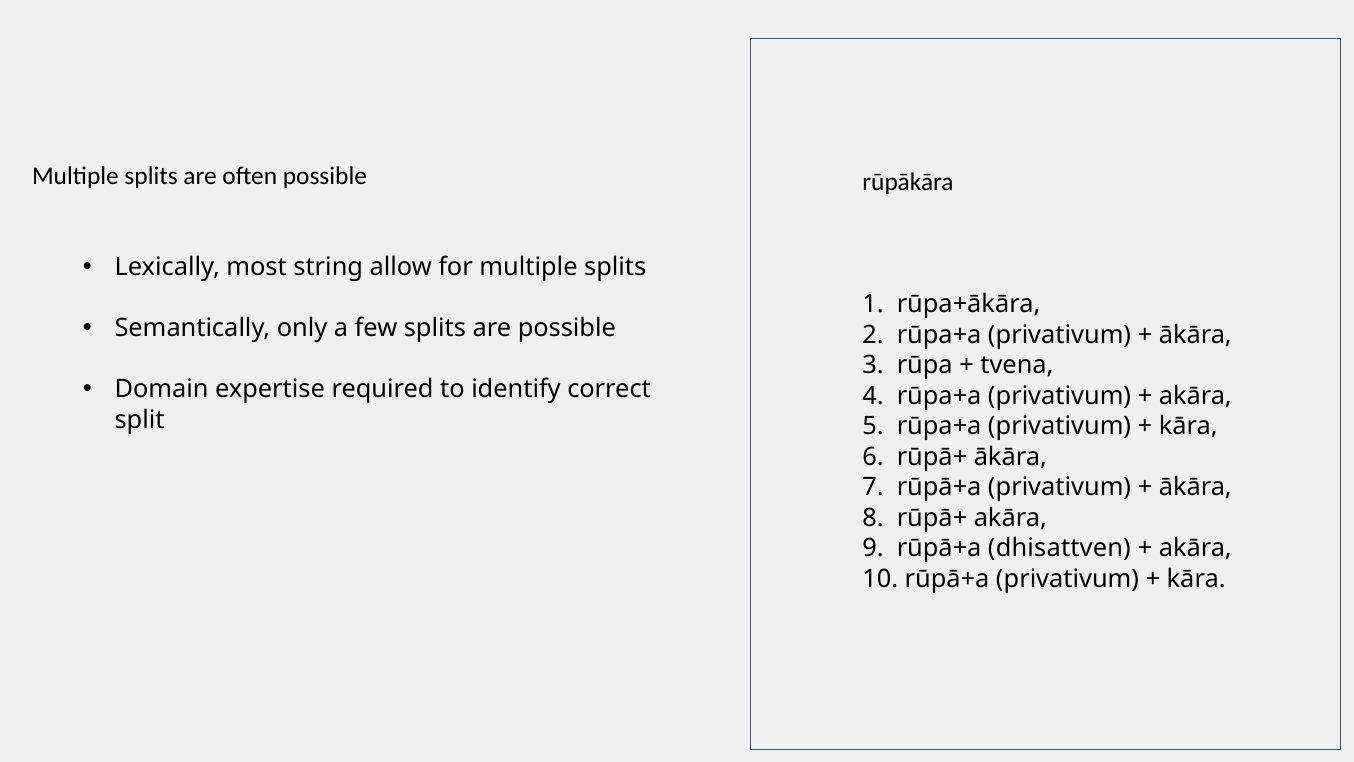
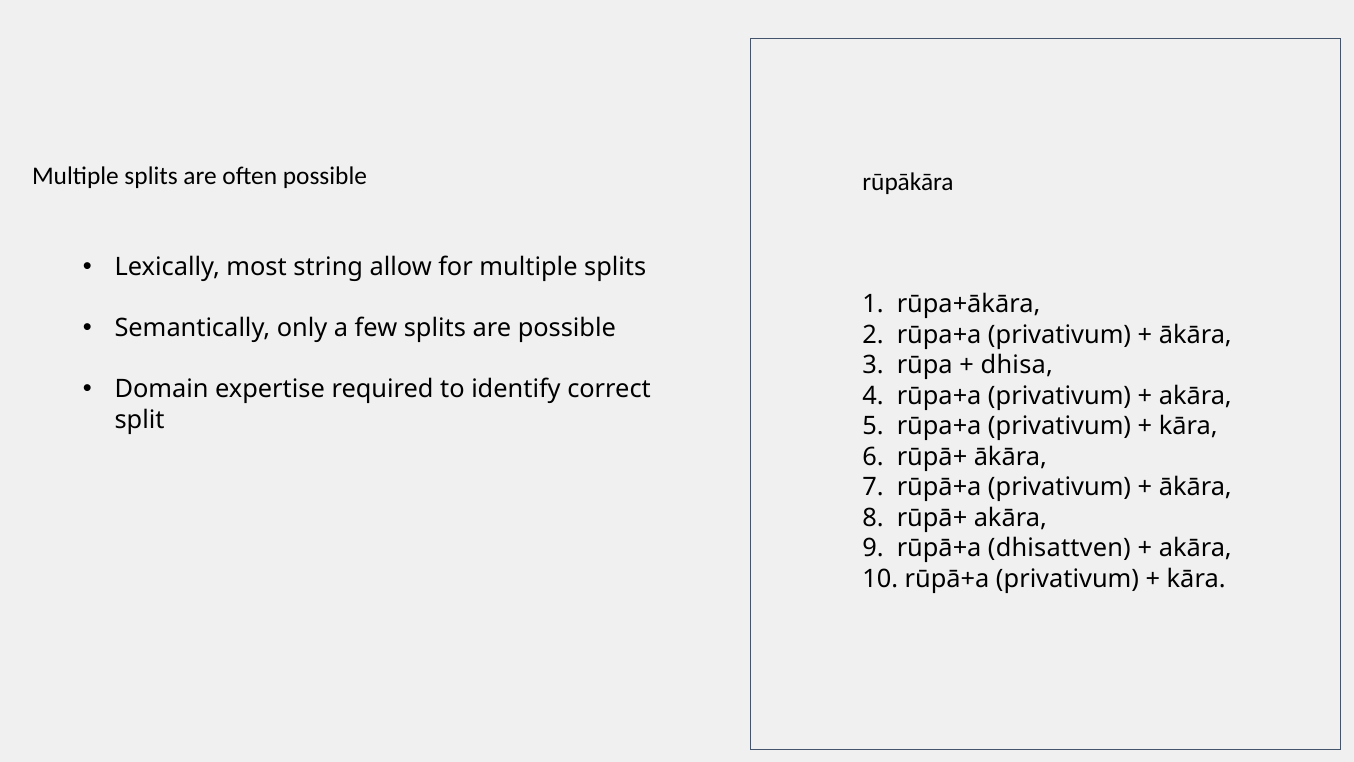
tvena: tvena -> dhisa
